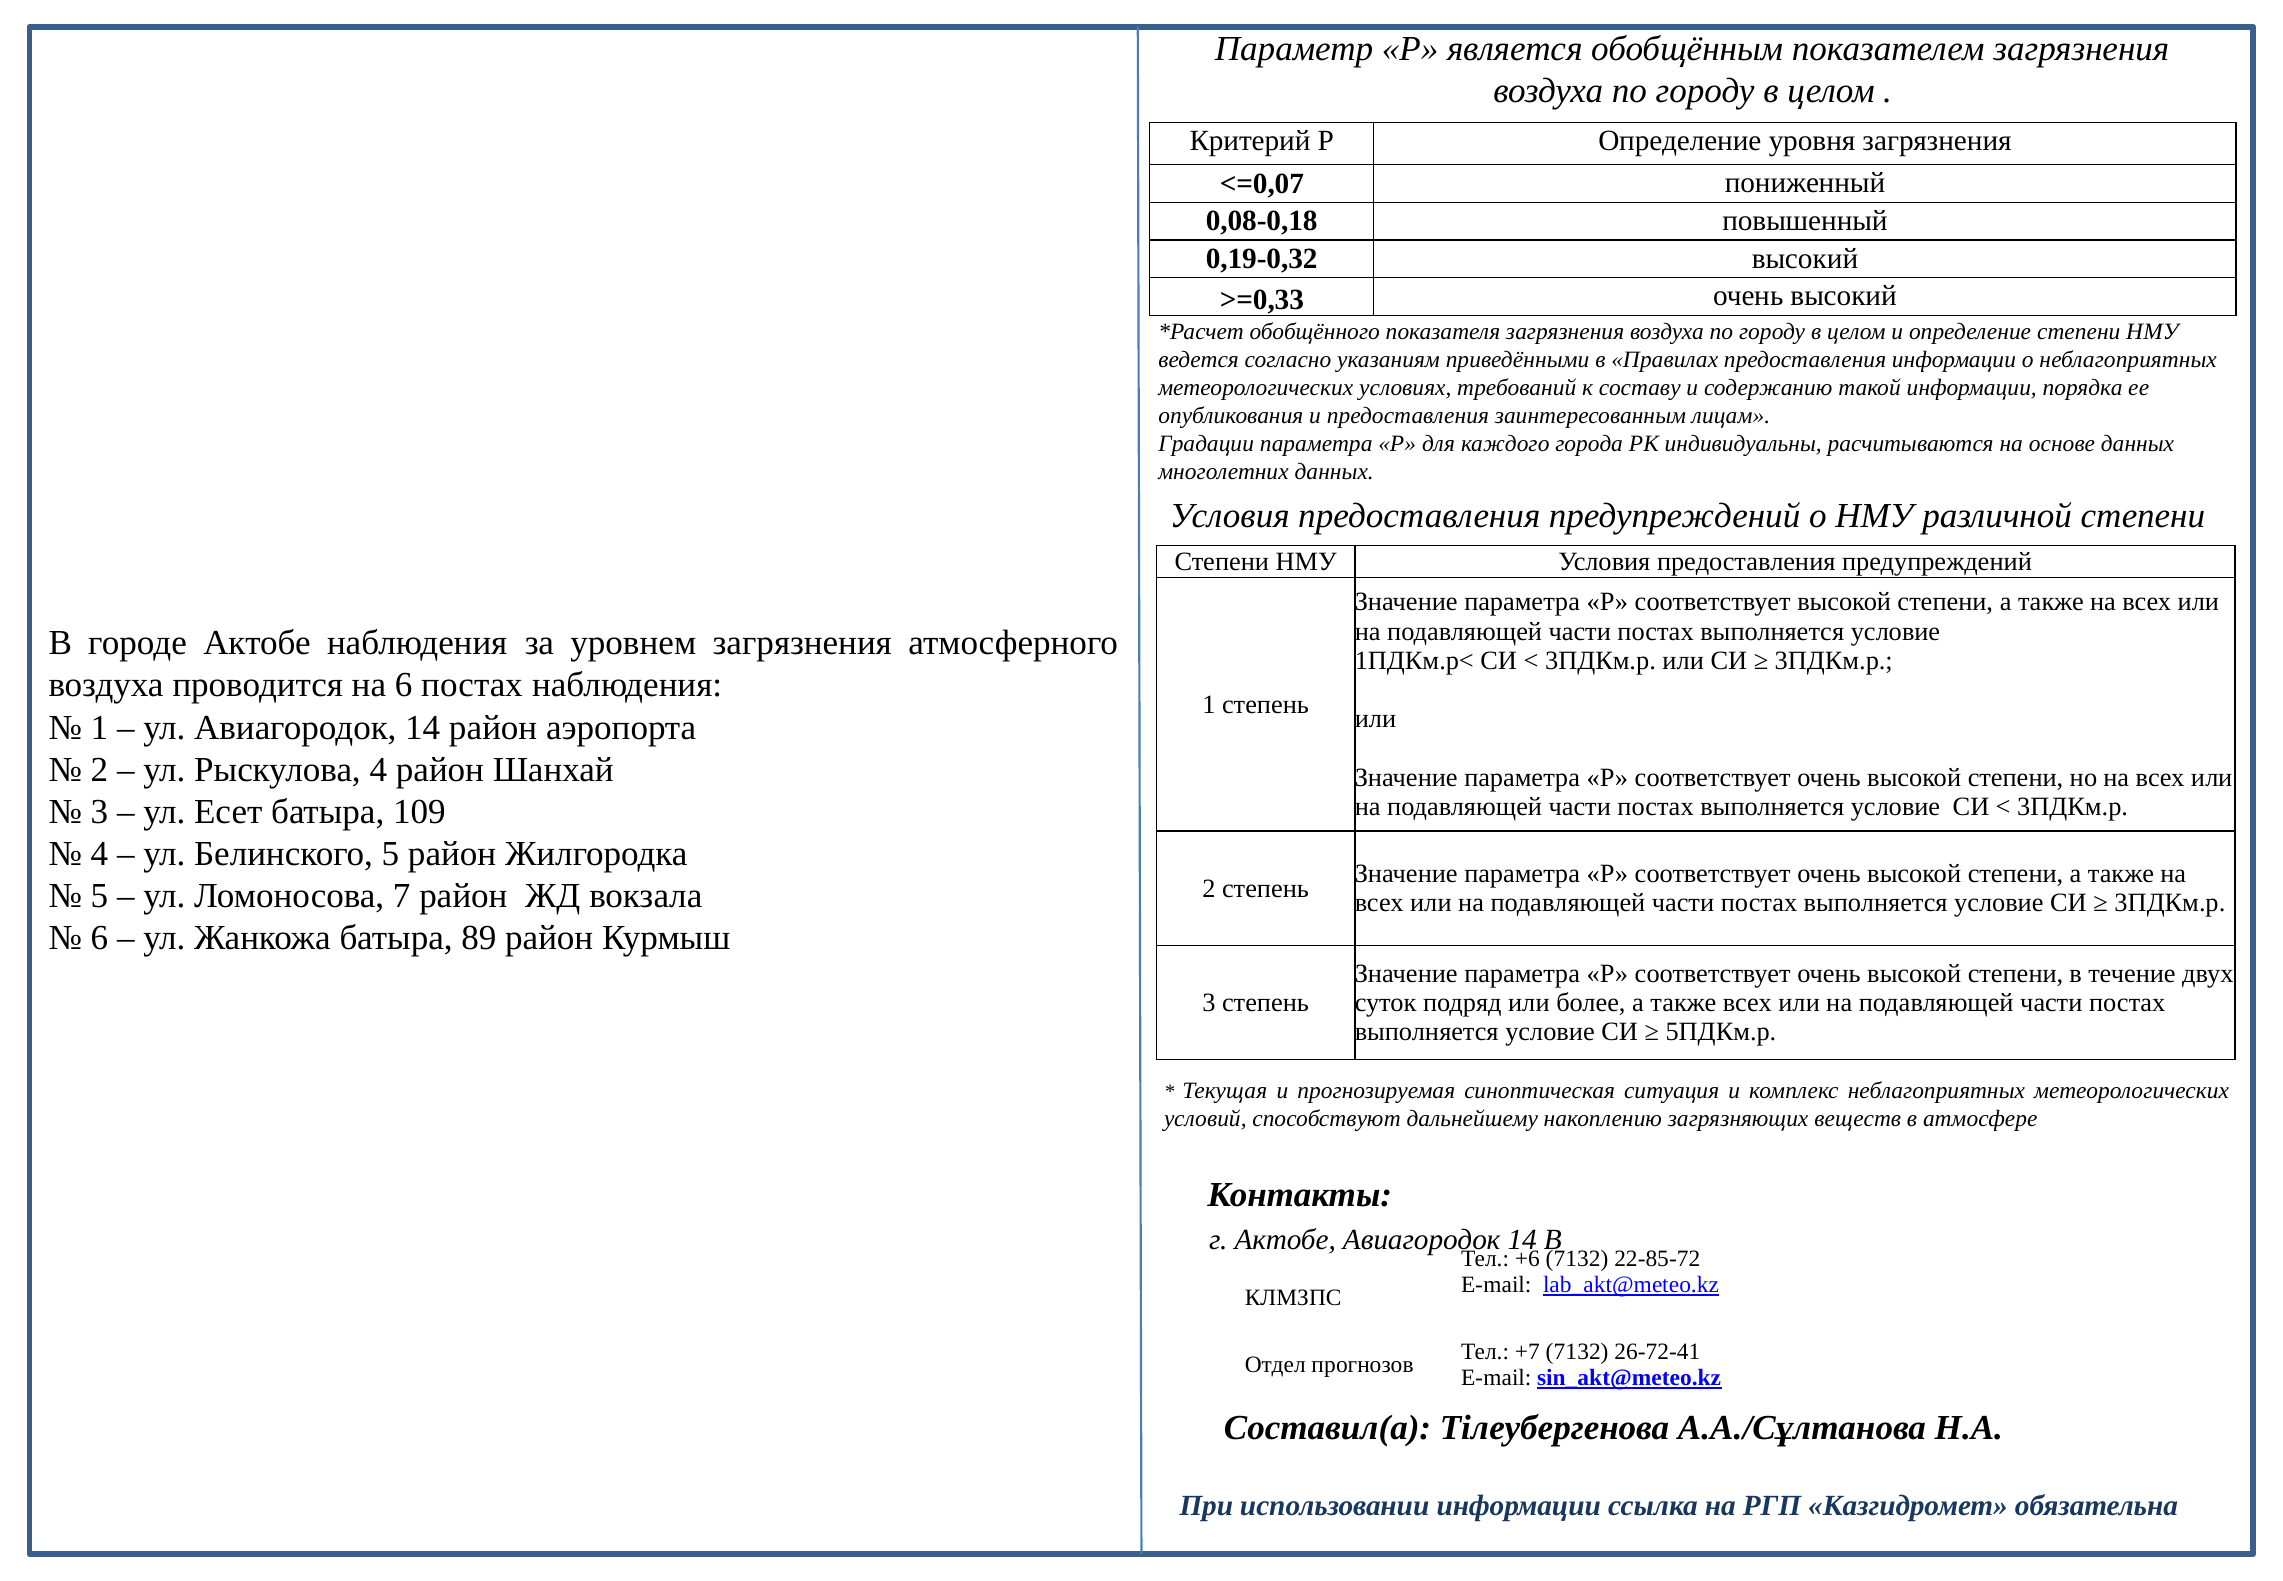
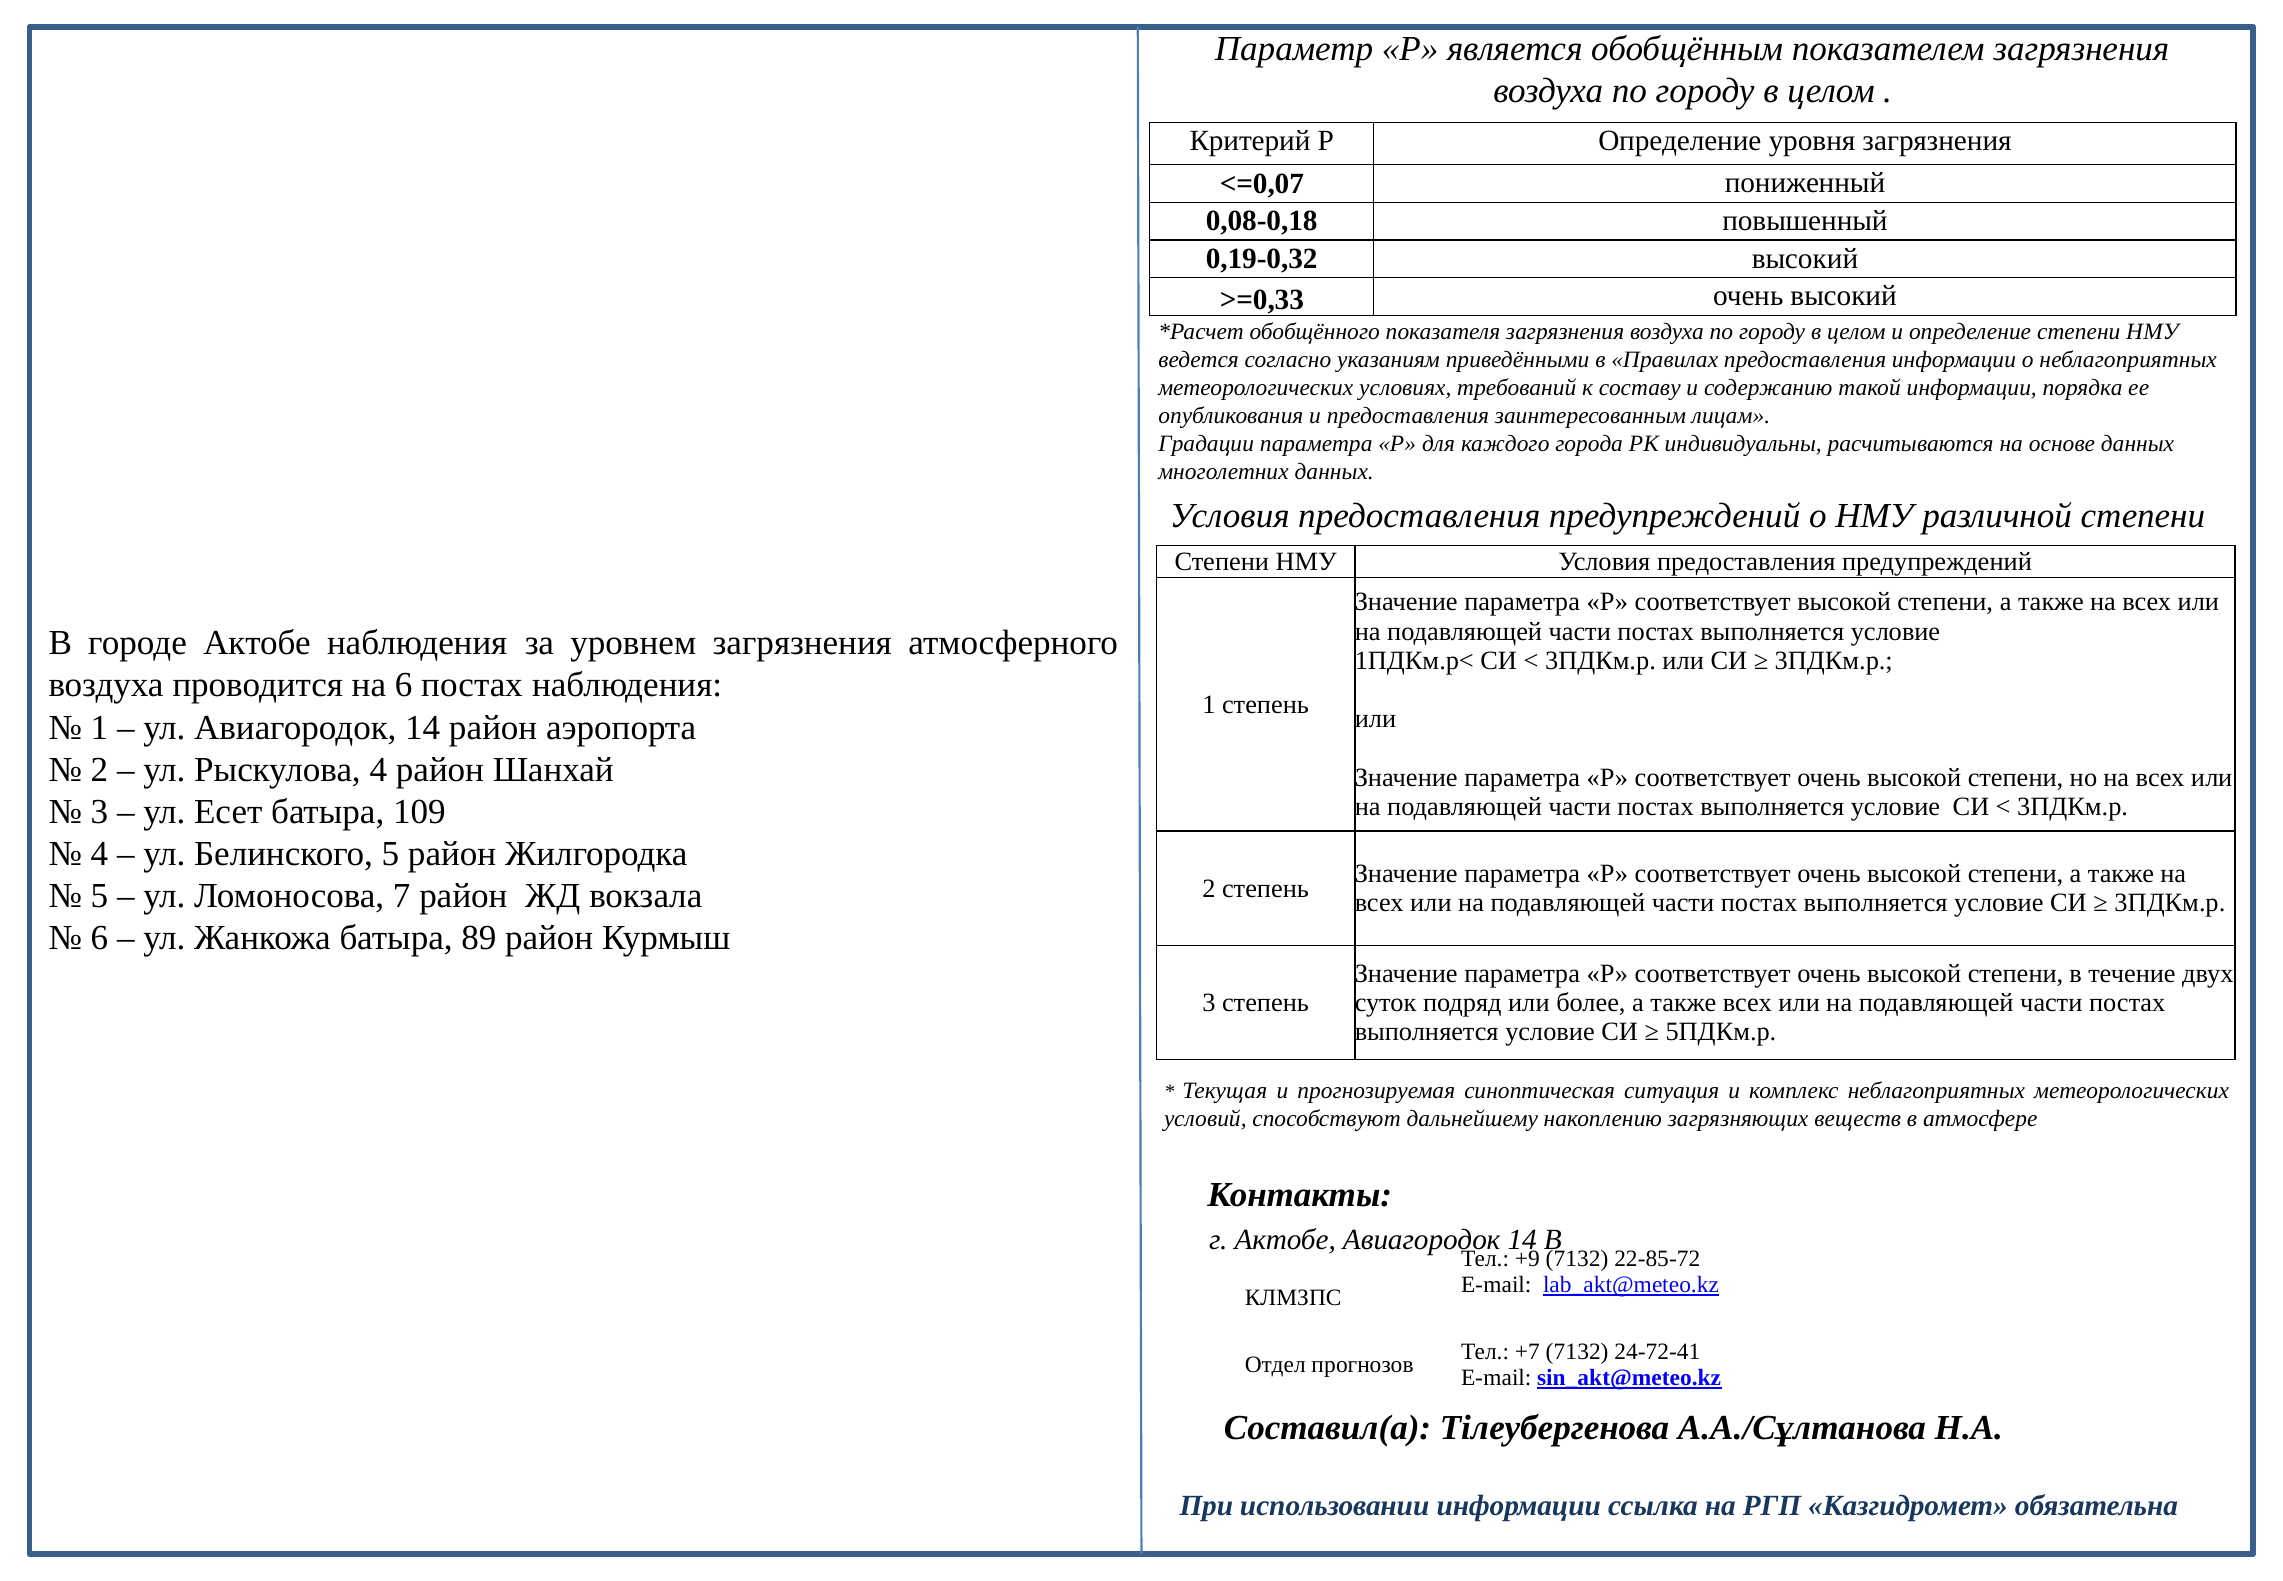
+6: +6 -> +9
26-72-41: 26-72-41 -> 24-72-41
